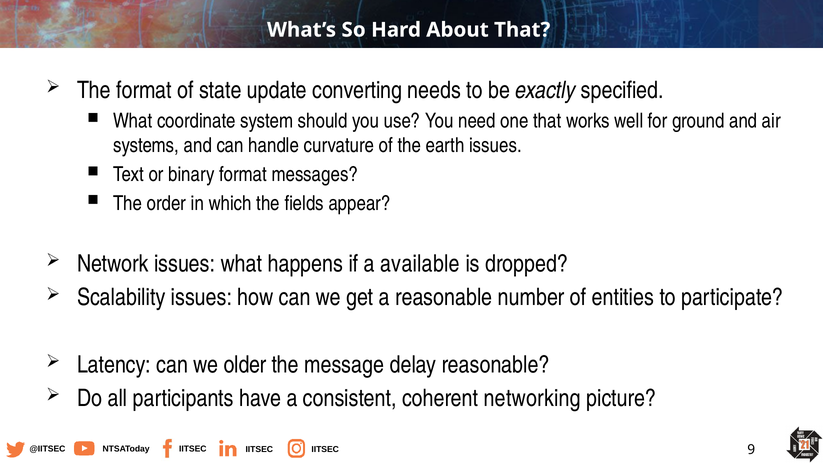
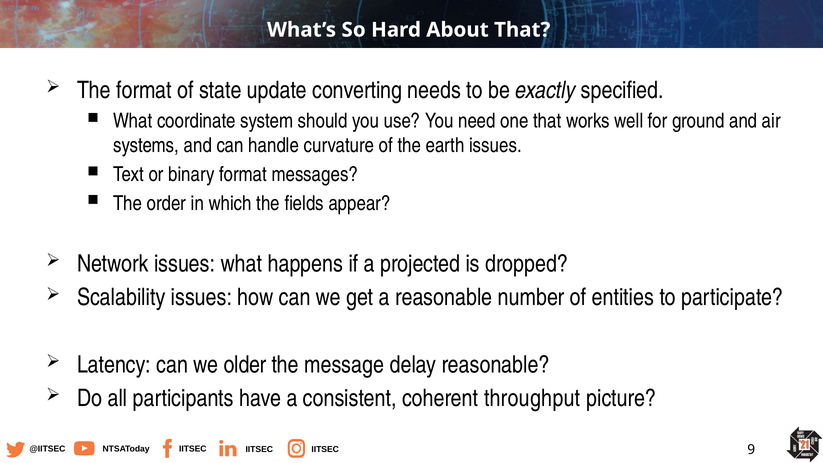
available: available -> projected
networking: networking -> throughput
